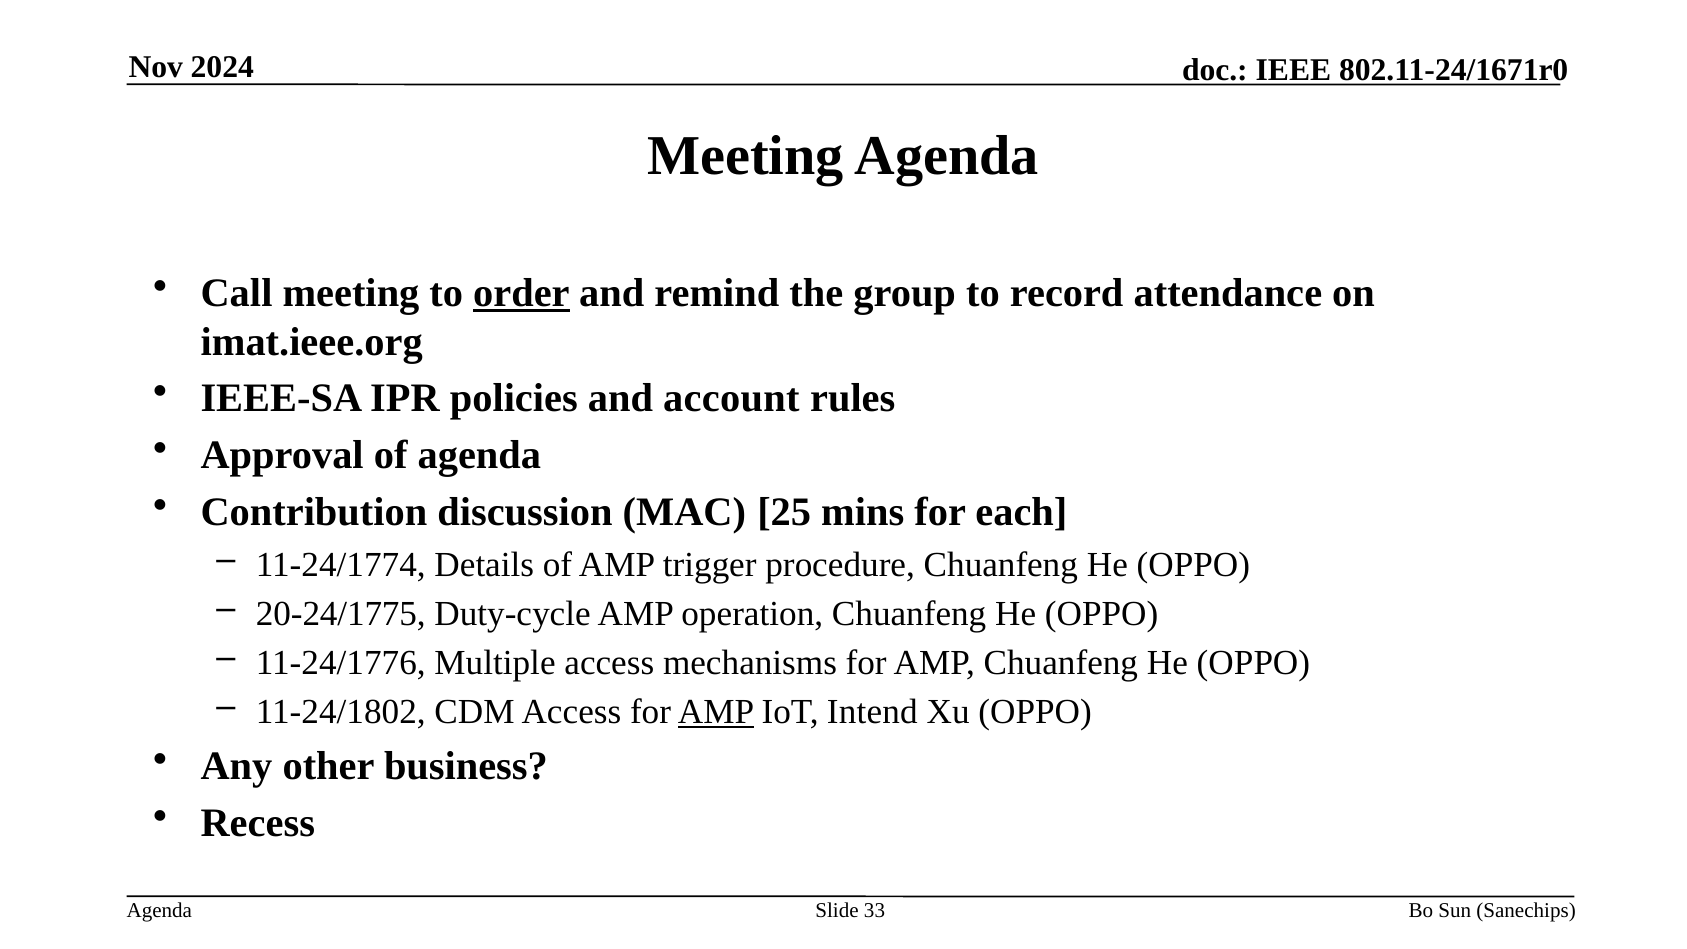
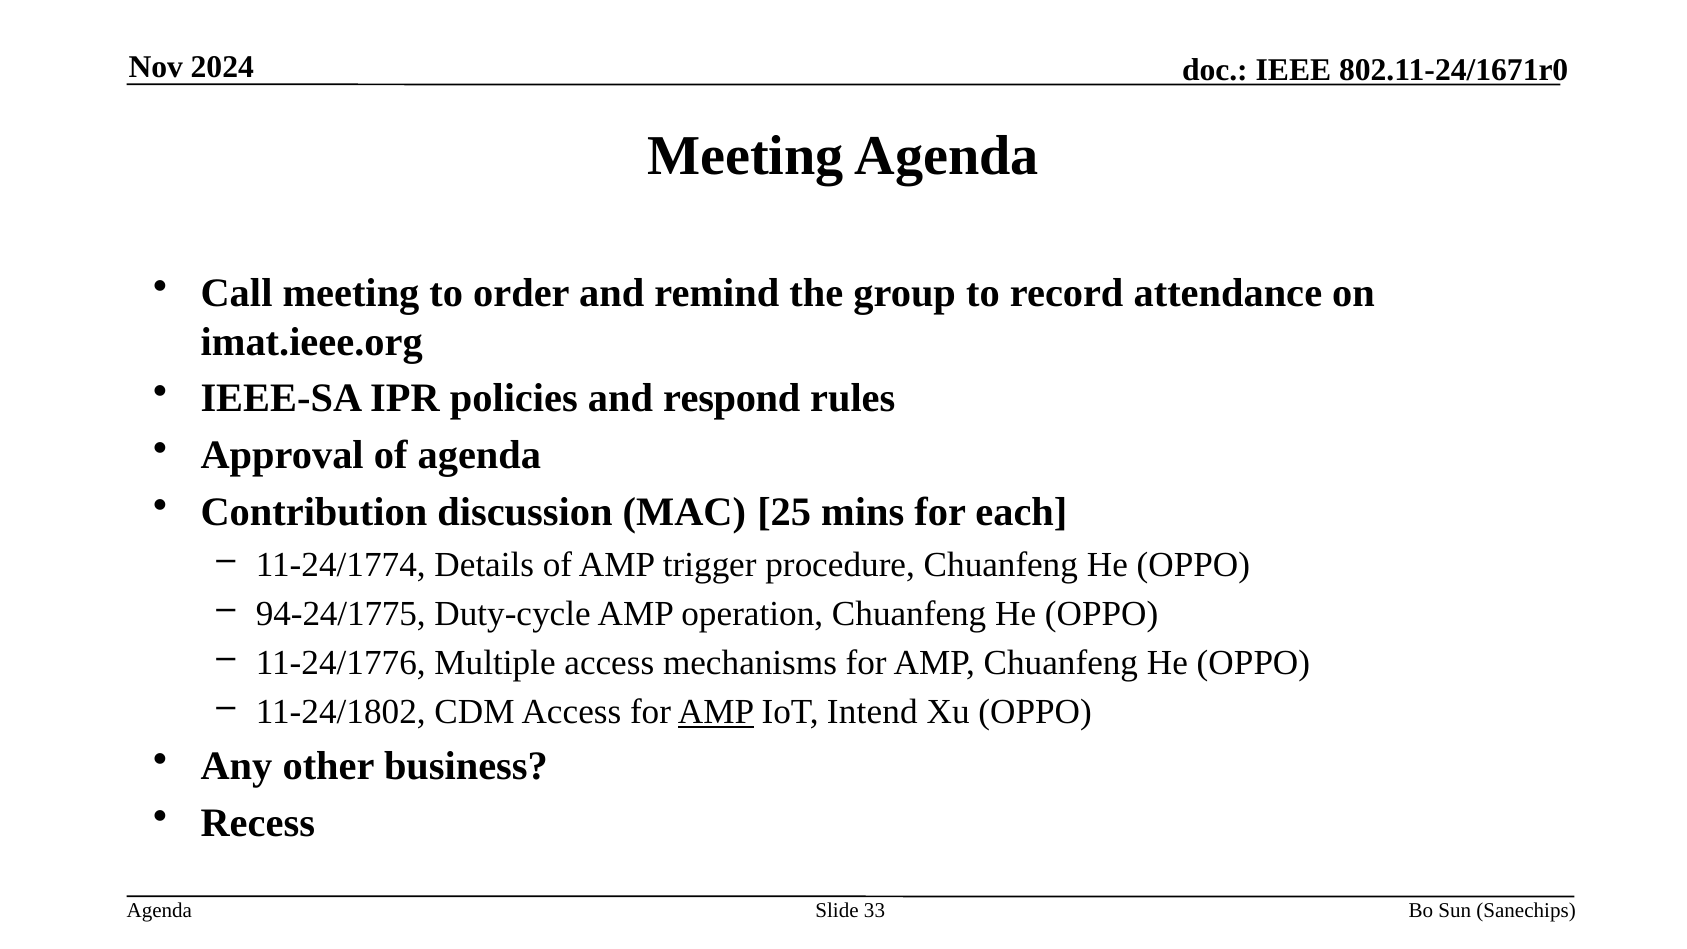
order underline: present -> none
account: account -> respond
20-24/1775: 20-24/1775 -> 94-24/1775
